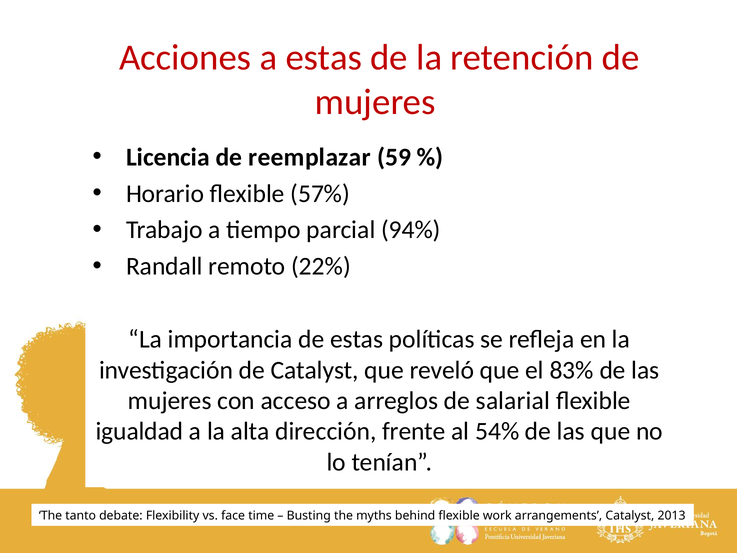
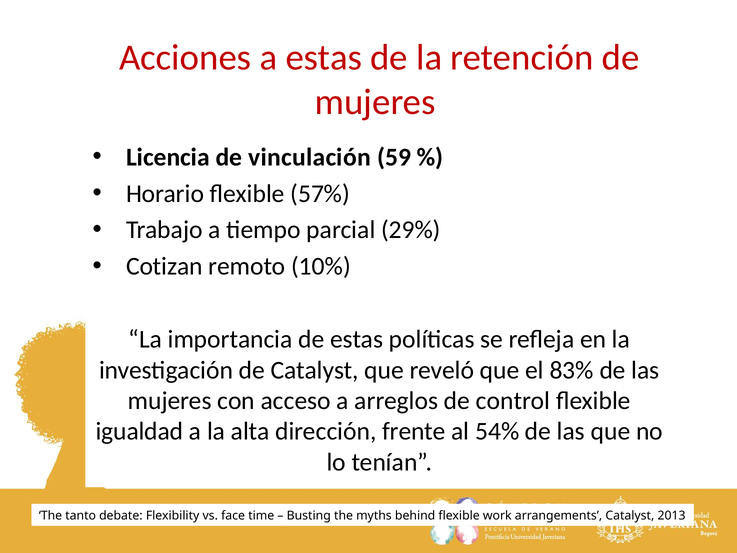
reemplazar: reemplazar -> vinculación
94%: 94% -> 29%
Randall: Randall -> Cotizan
22%: 22% -> 10%
salarial: salarial -> control
